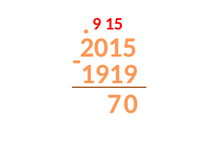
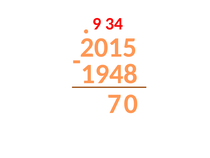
15: 15 -> 34
1919: 1919 -> 1948
